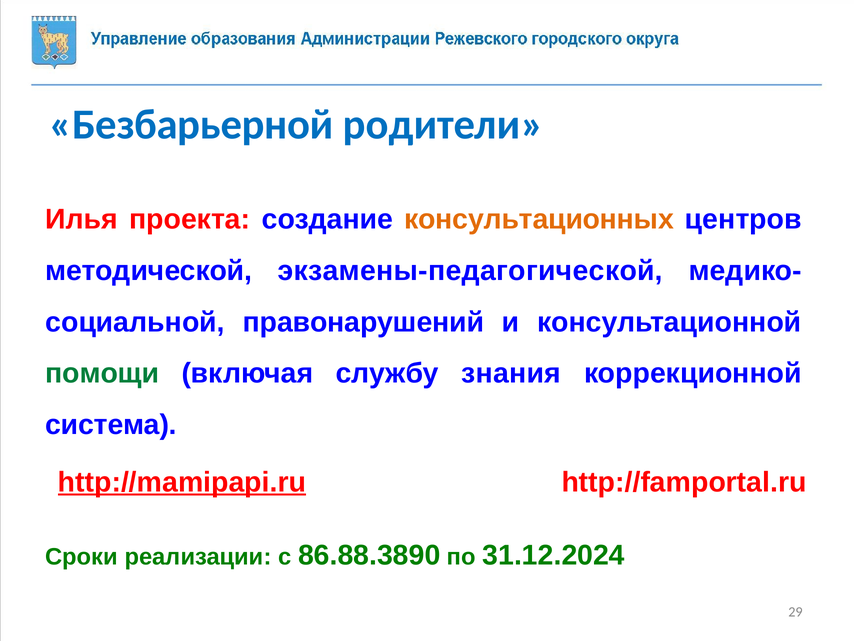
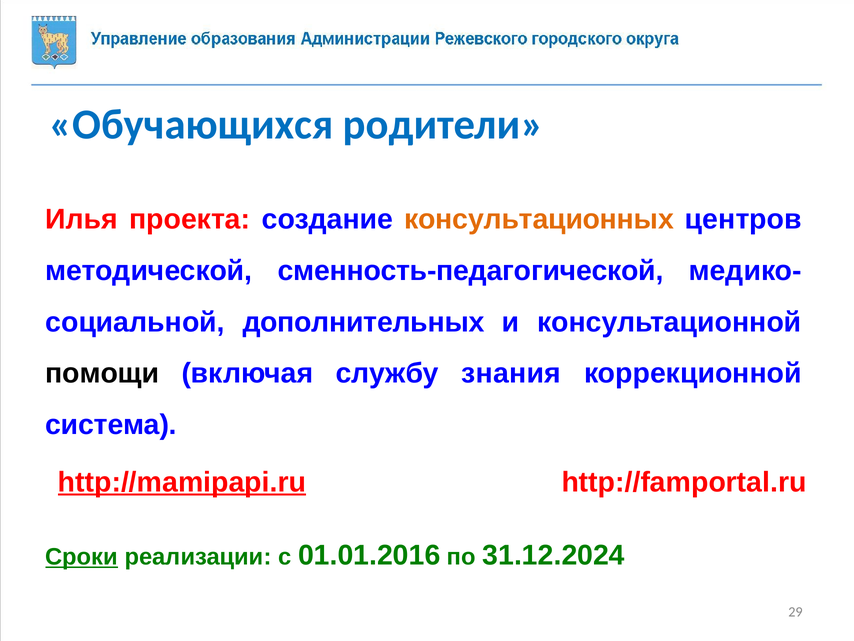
Безбарьерной: Безбарьерной -> Обучающихся
экзамены-педагогической: экзамены-педагогической -> сменность-педагогической
правонарушений: правонарушений -> дополнительных
помощи colour: green -> black
Сроки underline: none -> present
86.88.3890: 86.88.3890 -> 01.01.2016
